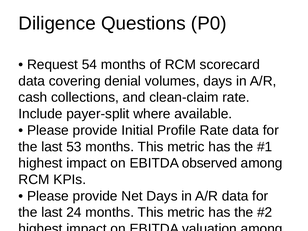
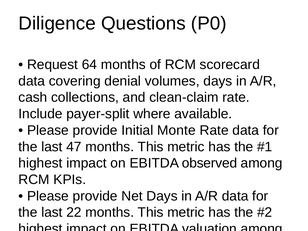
54: 54 -> 64
Profile: Profile -> Monte
53: 53 -> 47
24: 24 -> 22
